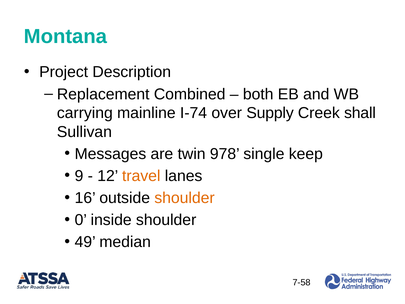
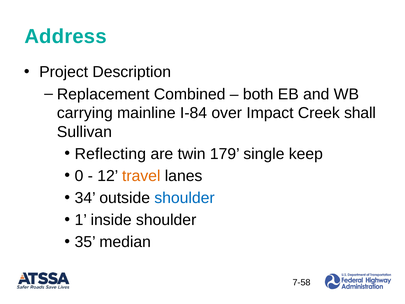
Montana: Montana -> Address
I-74: I-74 -> I-84
Supply: Supply -> Impact
Messages: Messages -> Reflecting
978: 978 -> 179
9: 9 -> 0
16: 16 -> 34
shoulder at (185, 198) colour: orange -> blue
0: 0 -> 1
49: 49 -> 35
